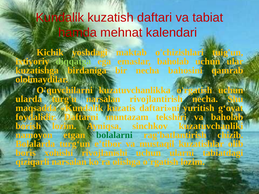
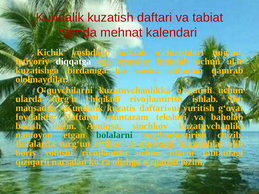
diqqatga colour: light green -> white
bahosini: bahosini -> oldindan
turg'u narsalan: narsalan -> chiqiladi
rivojlantirish necha: necha -> ishlab
